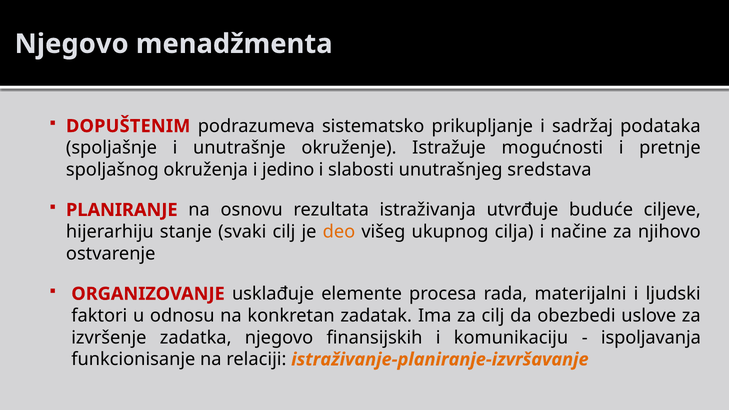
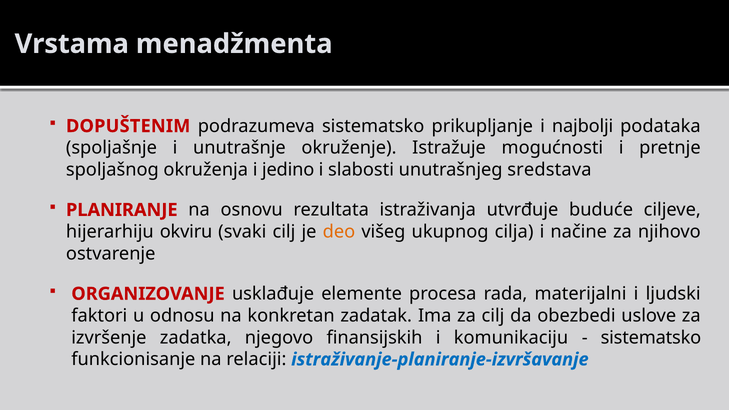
Njegovo at (72, 44): Njegovo -> Vrstama
sadržaj: sadržaj -> najbolji
stanje: stanje -> okviru
ispoljavanja at (651, 338): ispoljavanja -> sistematsko
istraživanje-planiranje-izvršavanje colour: orange -> blue
